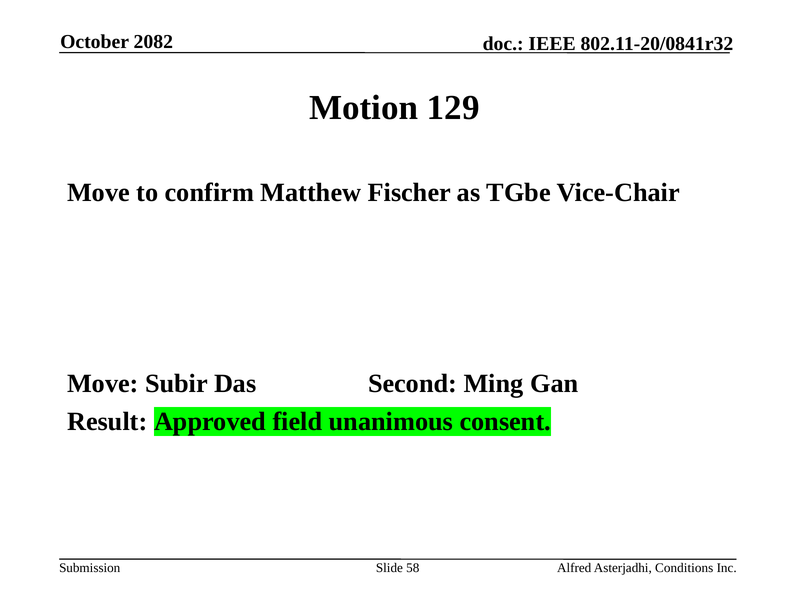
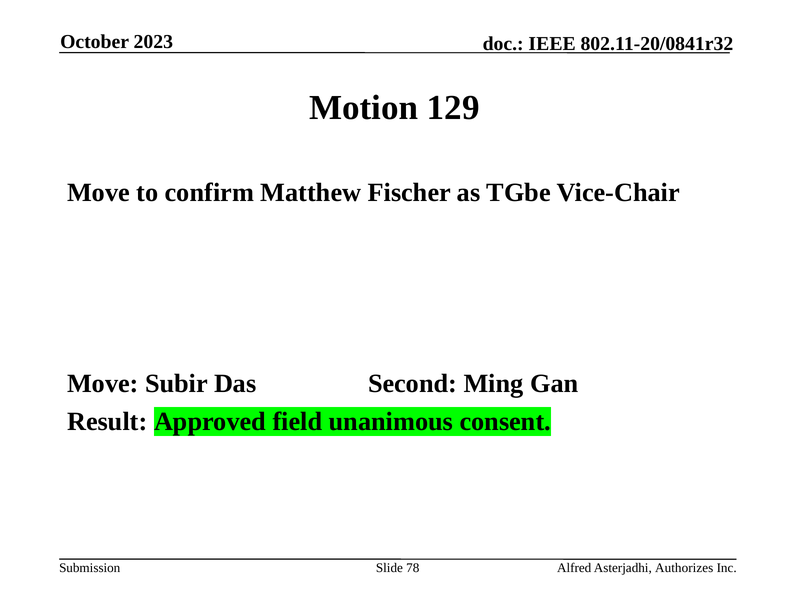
2082: 2082 -> 2023
58: 58 -> 78
Conditions: Conditions -> Authorizes
